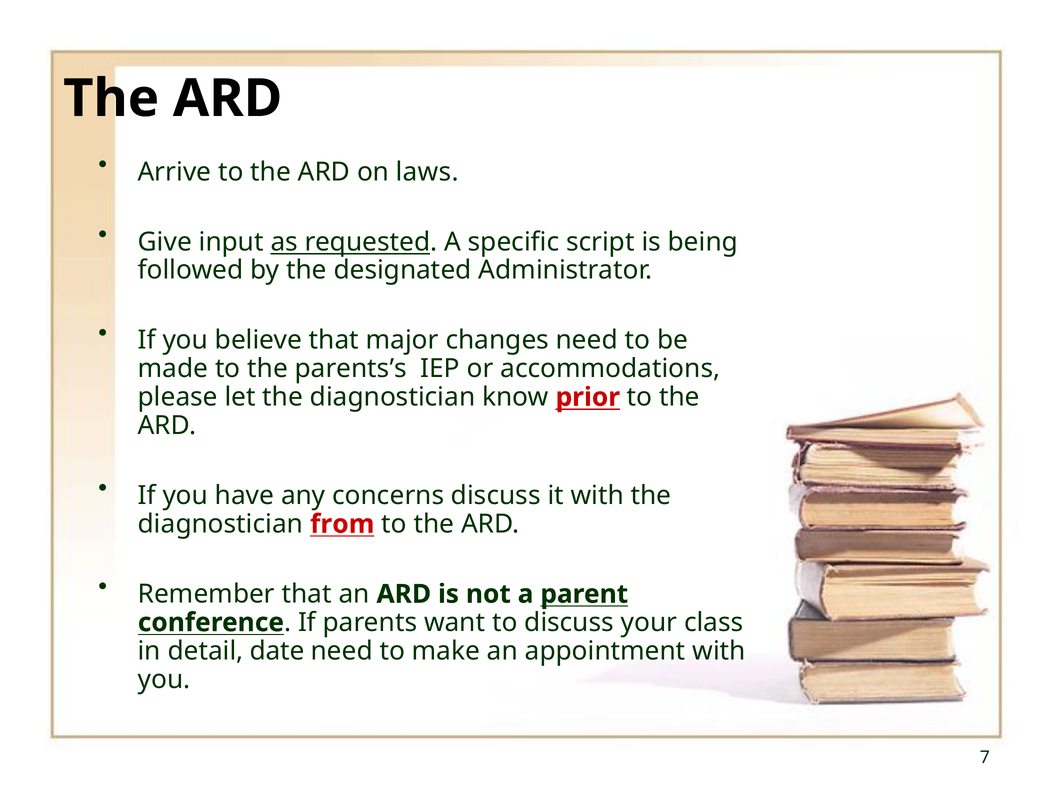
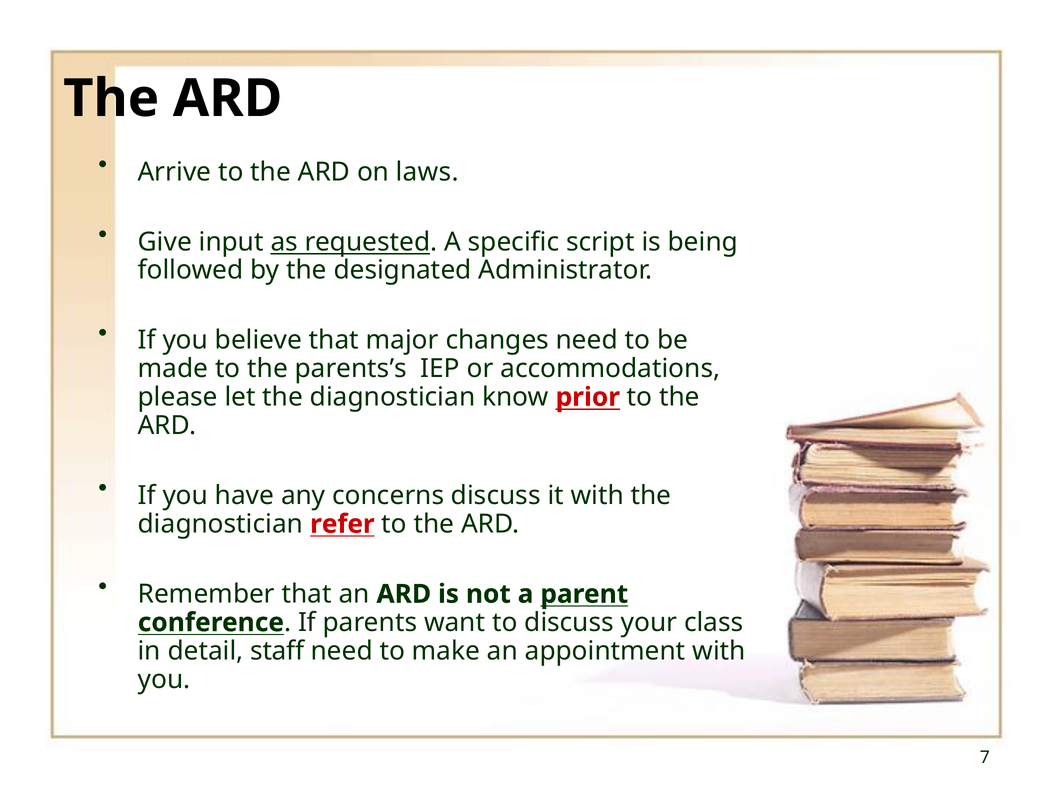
from: from -> refer
date: date -> staff
